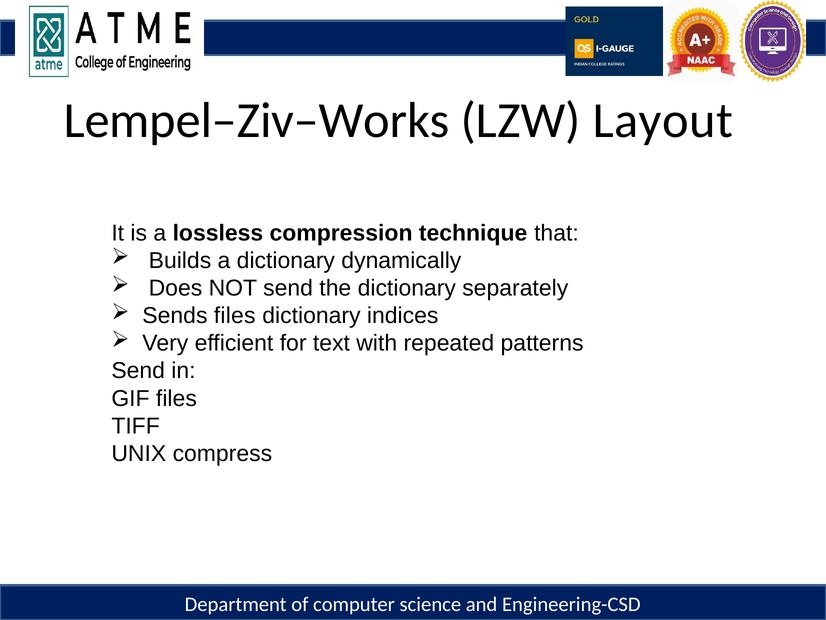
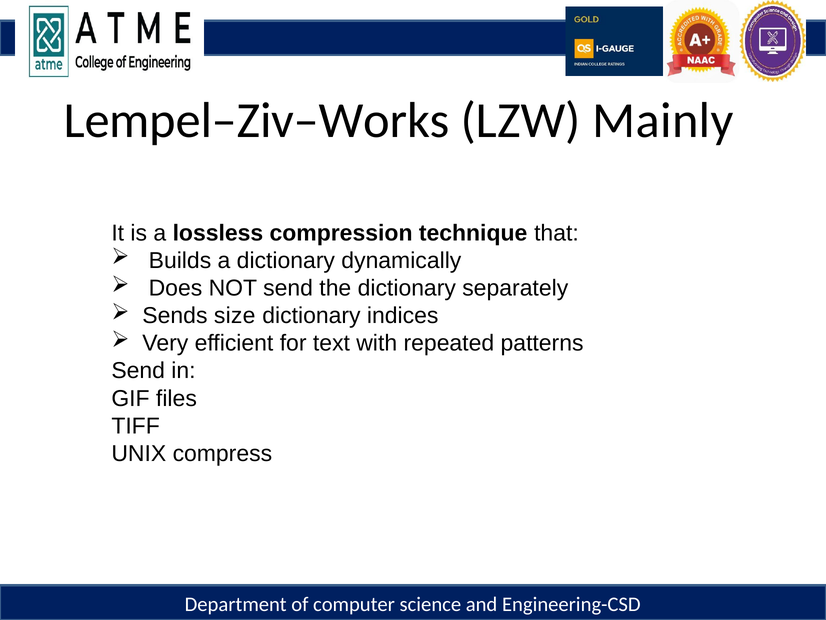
Layout: Layout -> Mainly
Sends files: files -> size
